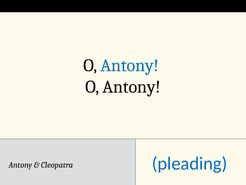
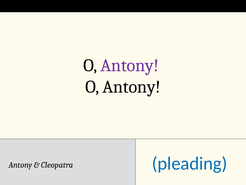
Antony at (130, 65) colour: blue -> purple
